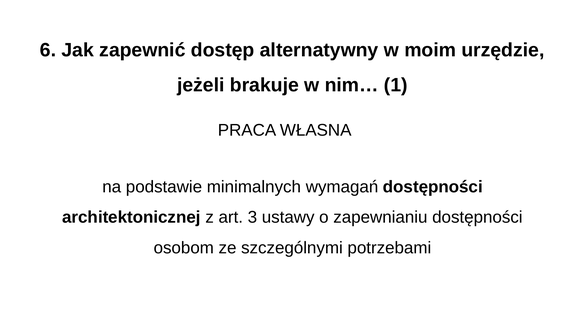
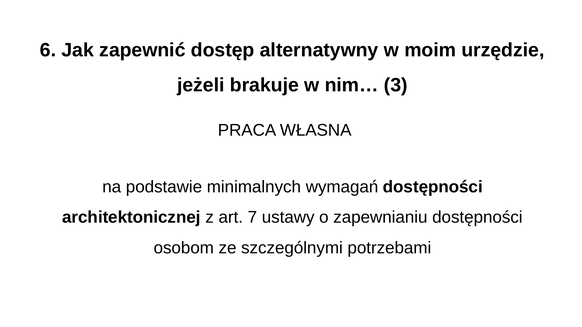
1: 1 -> 3
3: 3 -> 7
